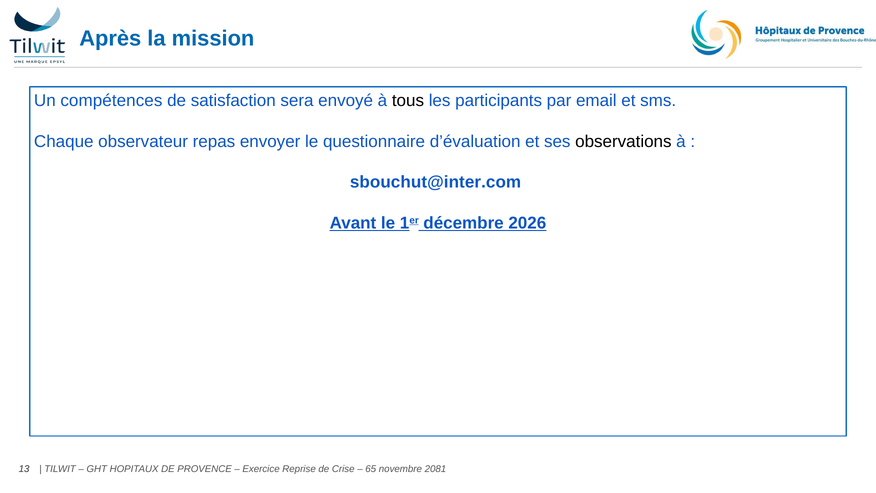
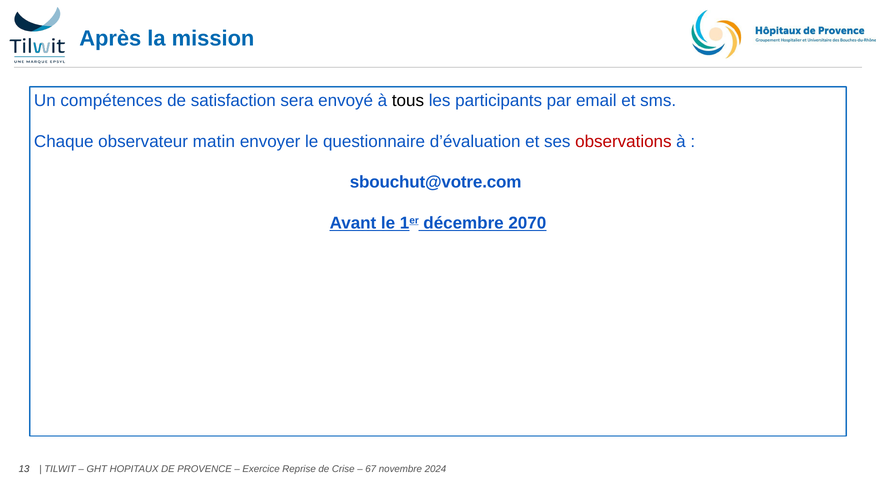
repas: repas -> matin
observations colour: black -> red
sbouchut@inter.com: sbouchut@inter.com -> sbouchut@votre.com
2026: 2026 -> 2070
65: 65 -> 67
2081: 2081 -> 2024
